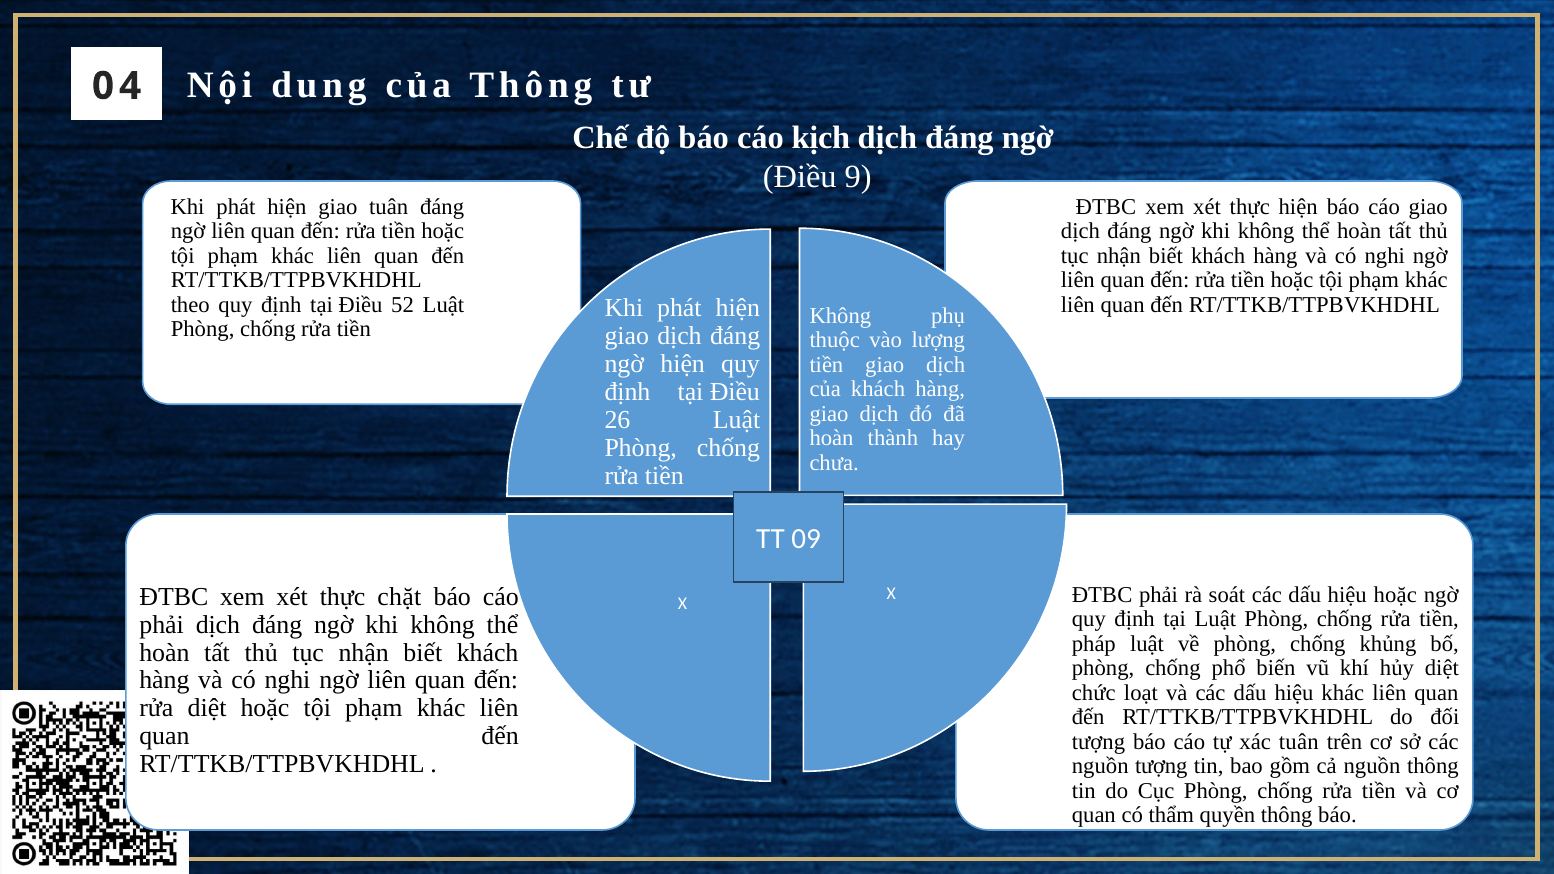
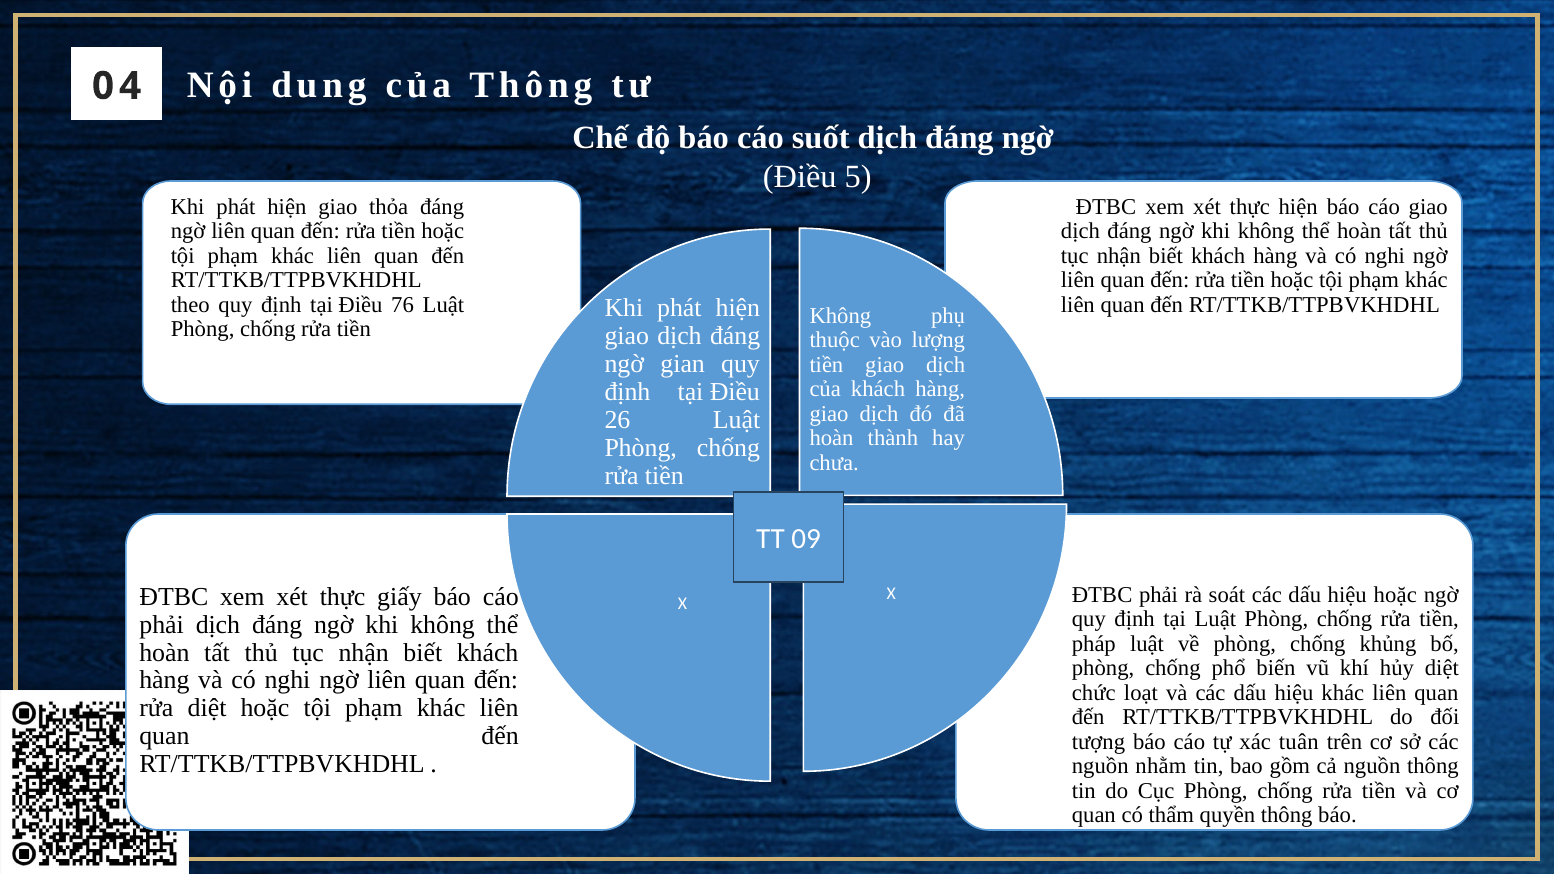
kịch: kịch -> suốt
9: 9 -> 5
giao tuân: tuân -> thỏa
52: 52 -> 76
ngờ hiện: hiện -> gian
chặt: chặt -> giấy
nguồn tượng: tượng -> nhằm
